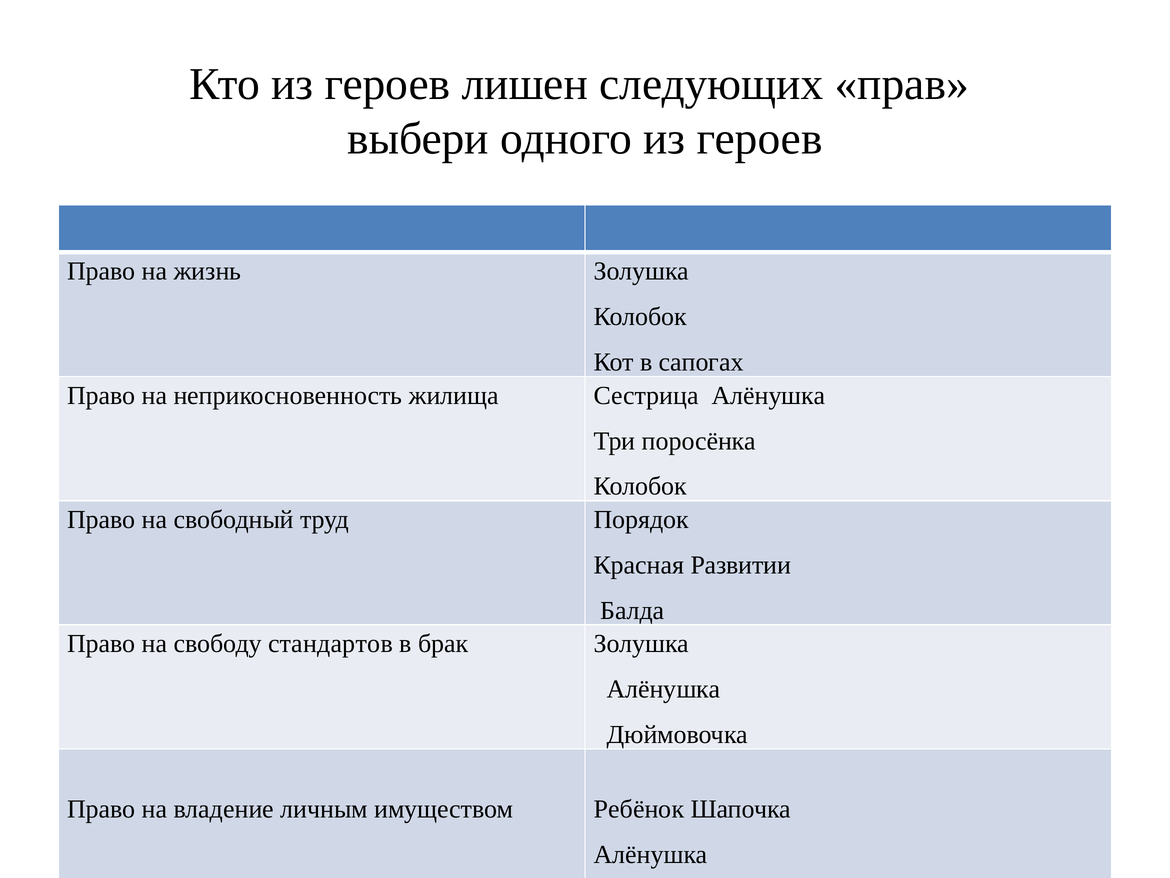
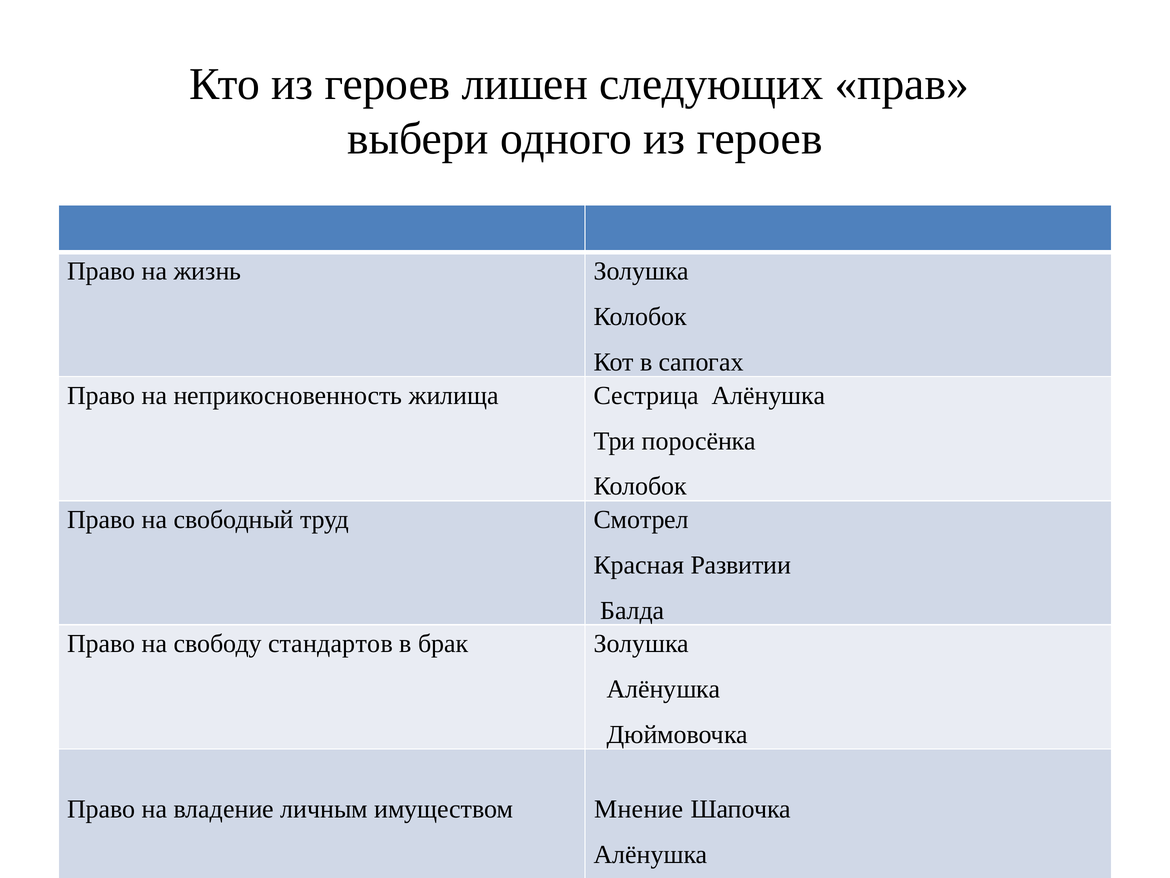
Порядок: Порядок -> Смотрел
Ребёнок: Ребёнок -> Мнение
